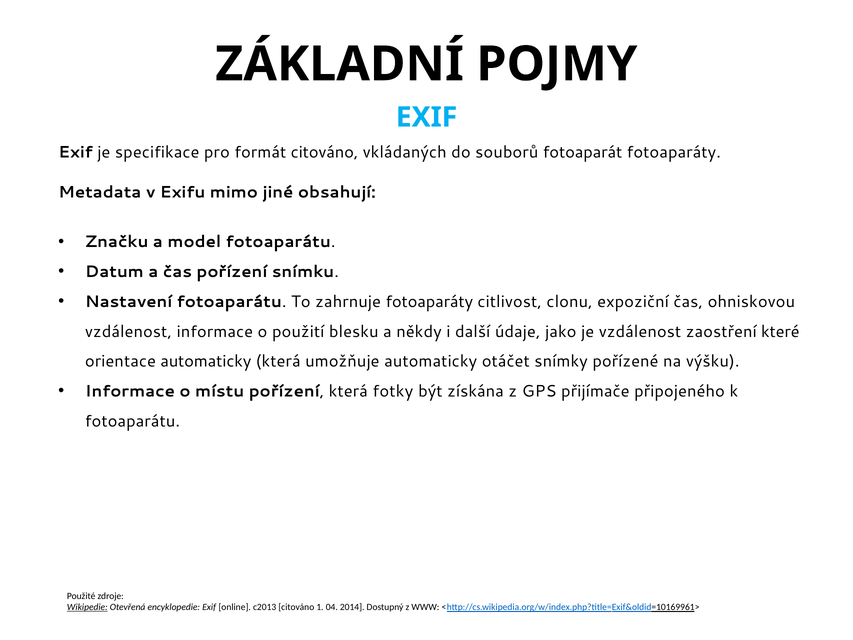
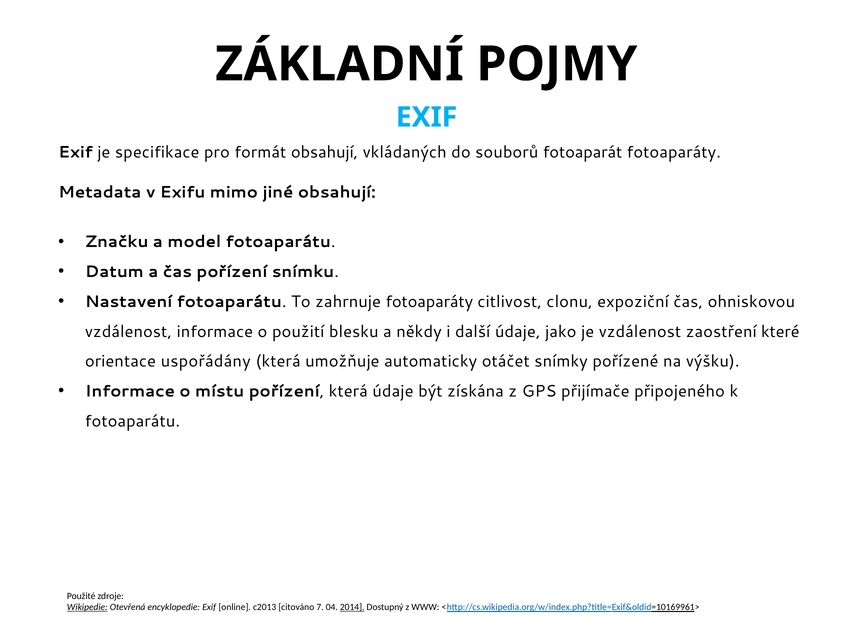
formát citováno: citováno -> obsahují
orientace automaticky: automaticky -> uspořádány
která fotky: fotky -> údaje
1: 1 -> 7
2014 underline: none -> present
